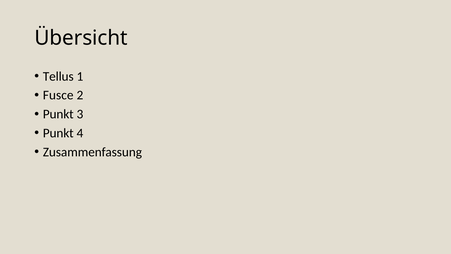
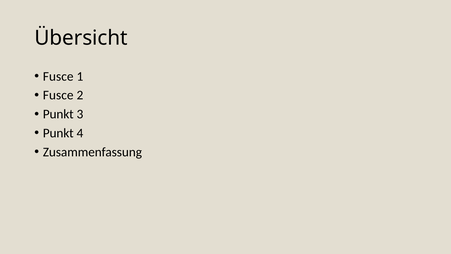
Tellus at (58, 76): Tellus -> Fusce
